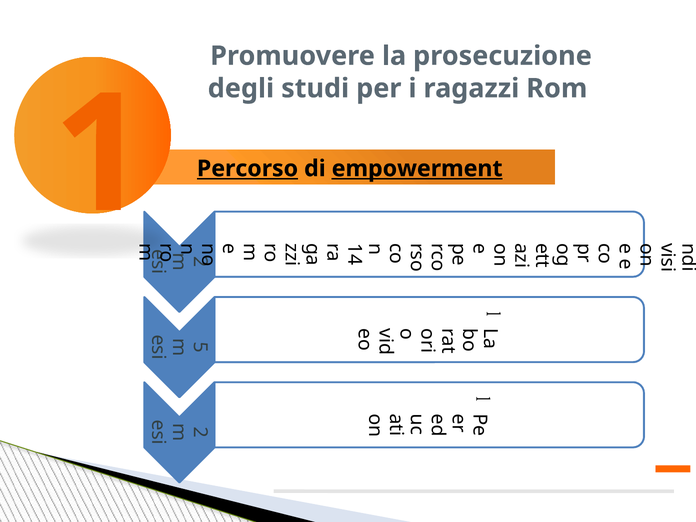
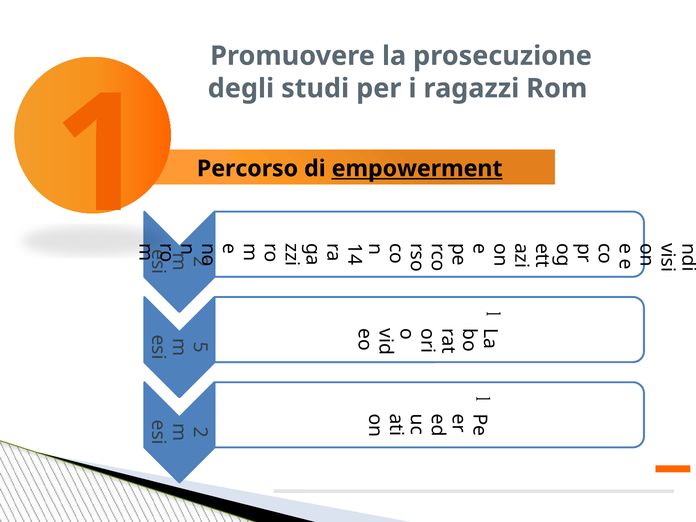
Percorso underline: present -> none
